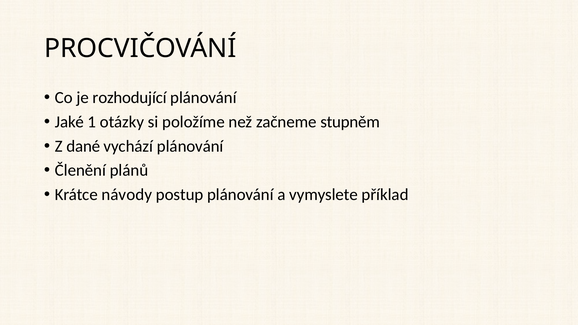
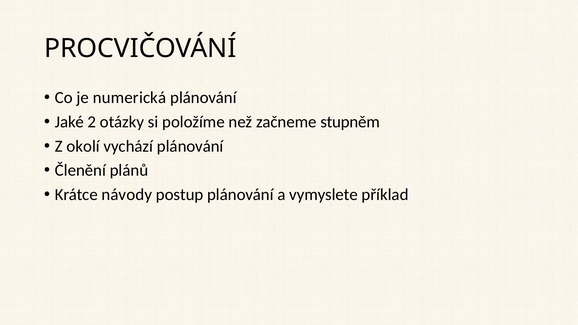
rozhodující: rozhodující -> numerická
1: 1 -> 2
dané: dané -> okolí
